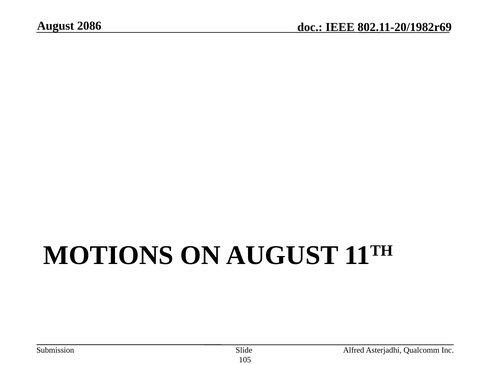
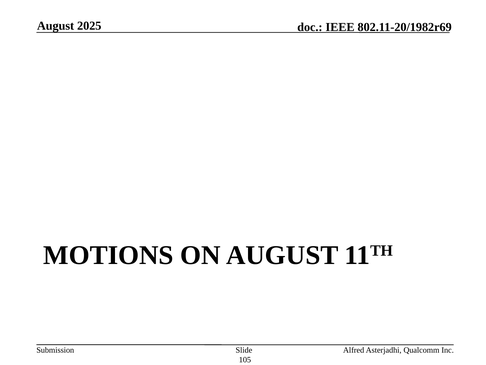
2086: 2086 -> 2025
